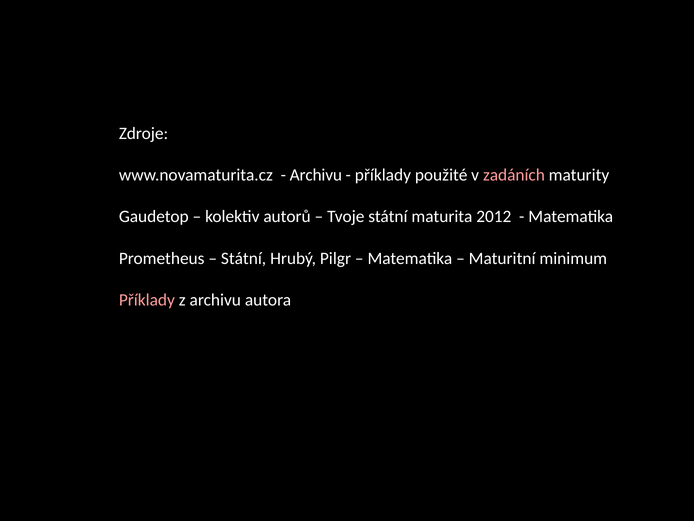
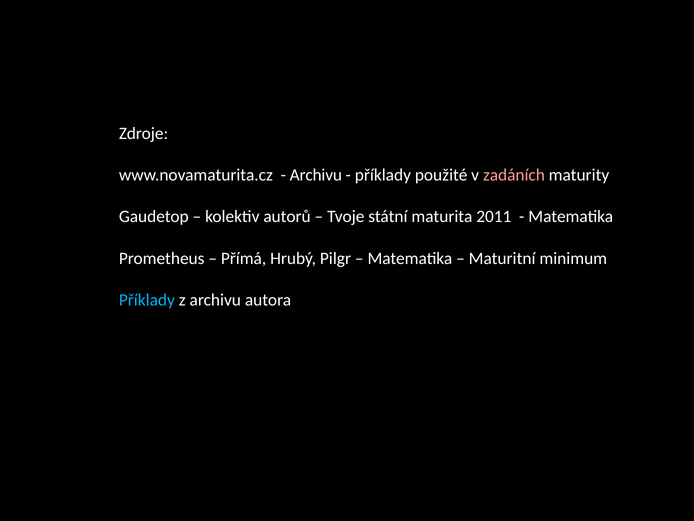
2012: 2012 -> 2011
Státní at (244, 258): Státní -> Přímá
Příklady at (147, 300) colour: pink -> light blue
